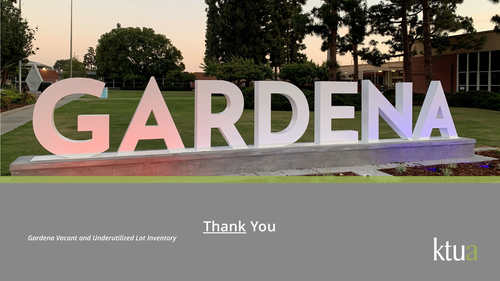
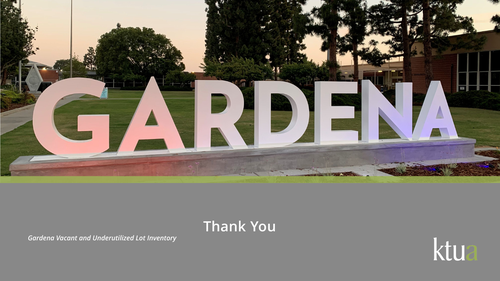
Thank underline: present -> none
